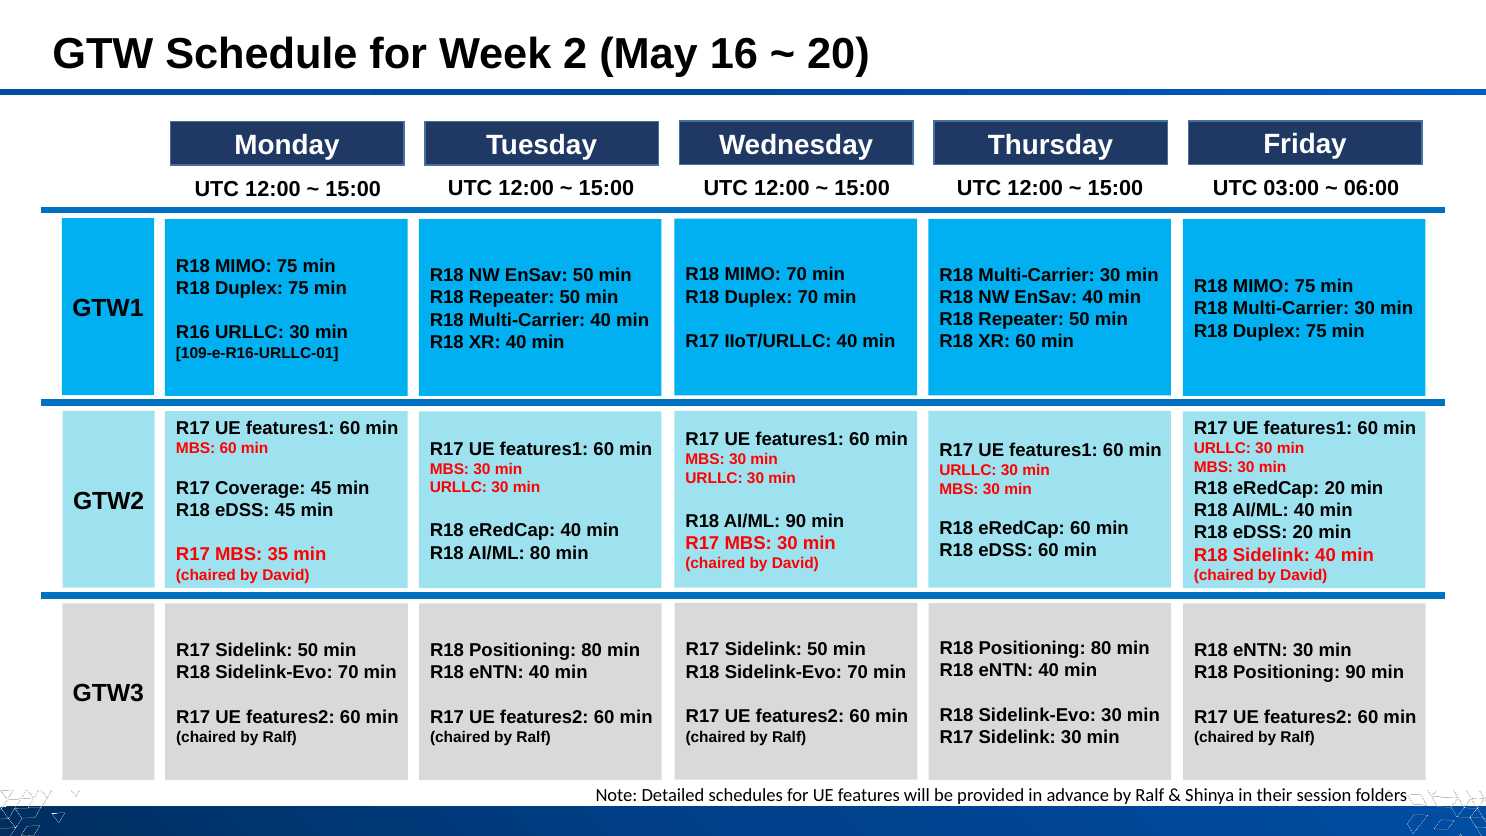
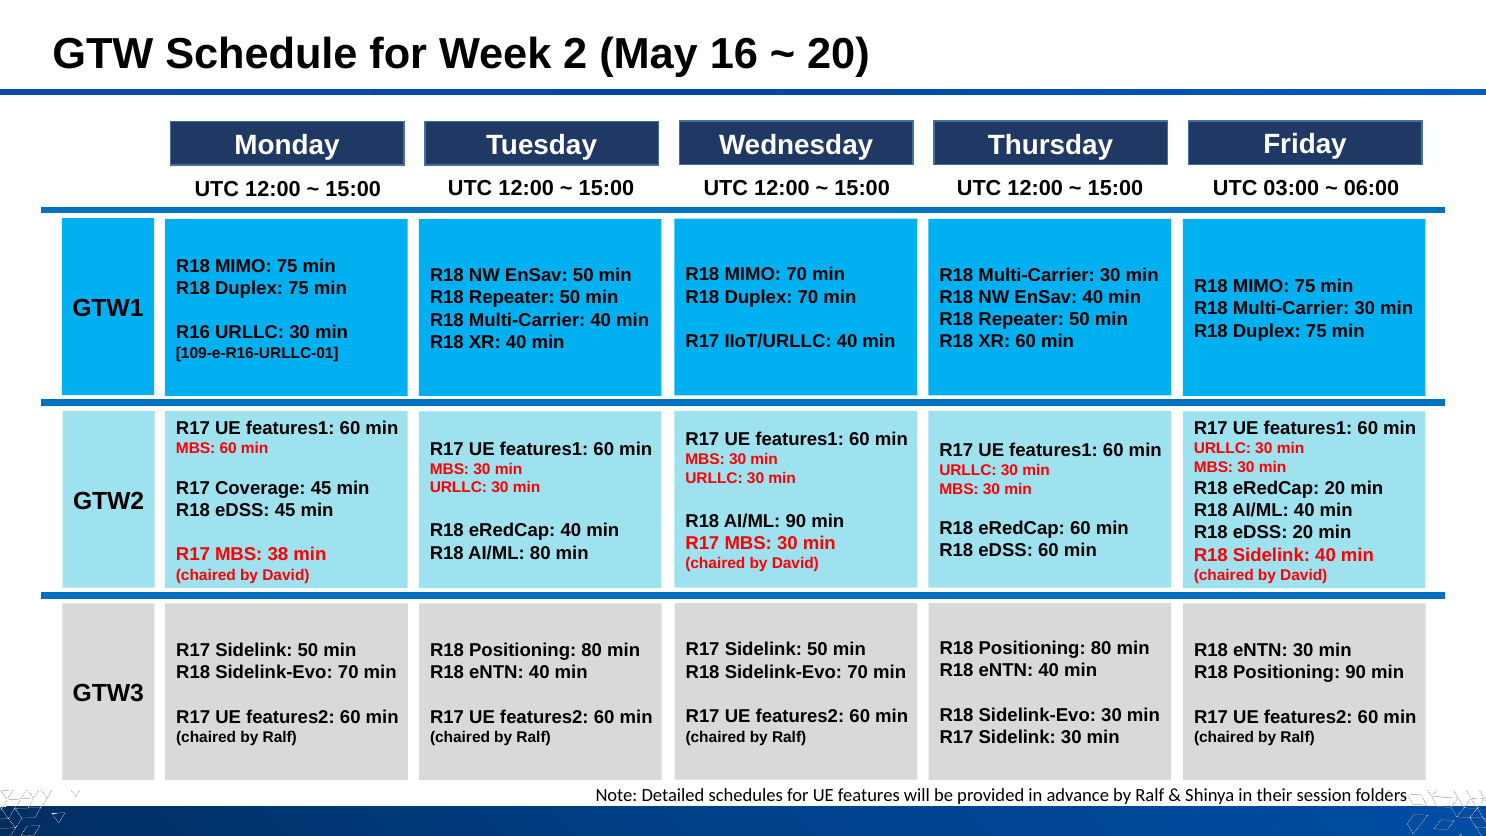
35: 35 -> 38
